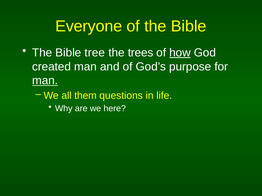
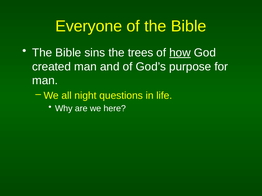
tree: tree -> sins
man at (45, 81) underline: present -> none
them: them -> night
